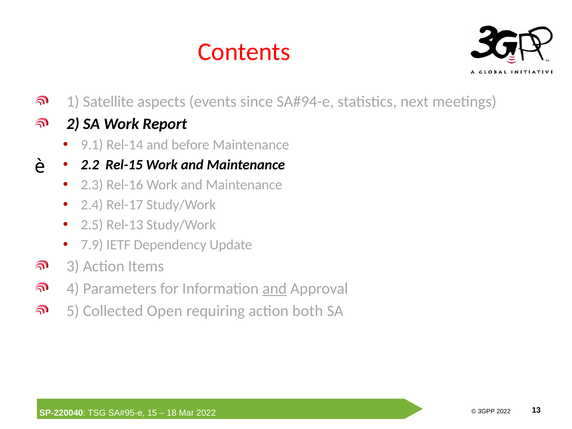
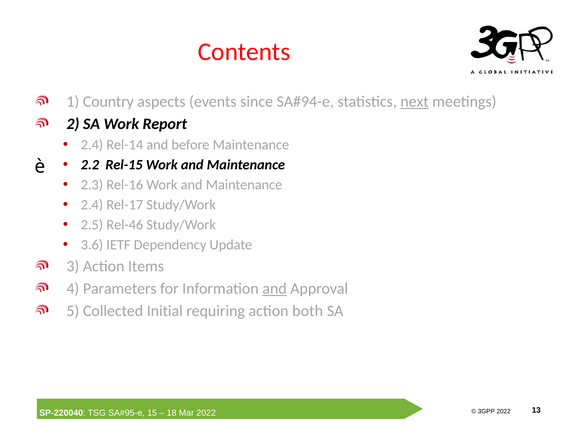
Satellite: Satellite -> Country
next underline: none -> present
9.1 at (92, 145): 9.1 -> 2.4
Rel-13: Rel-13 -> Rel-46
7.9: 7.9 -> 3.6
Open: Open -> Initial
